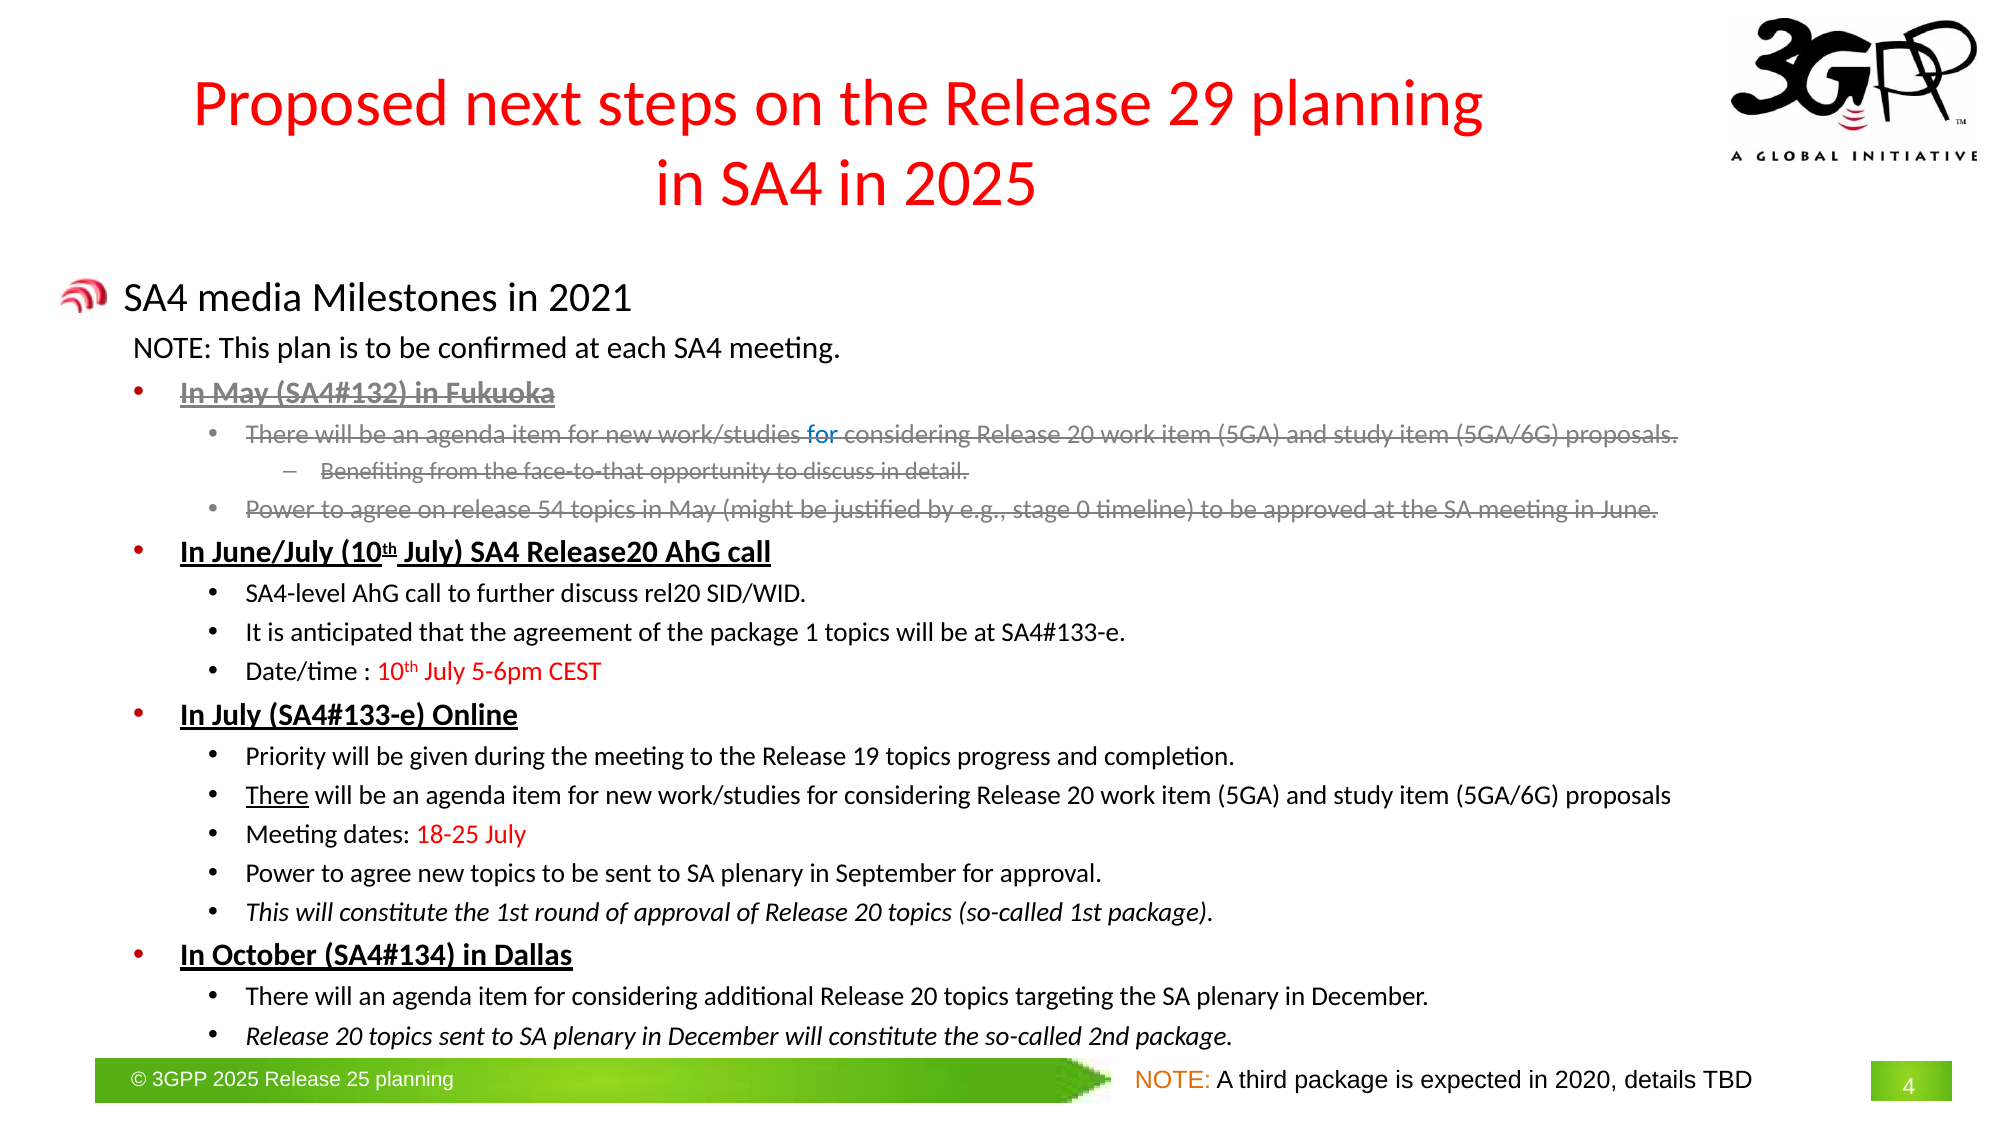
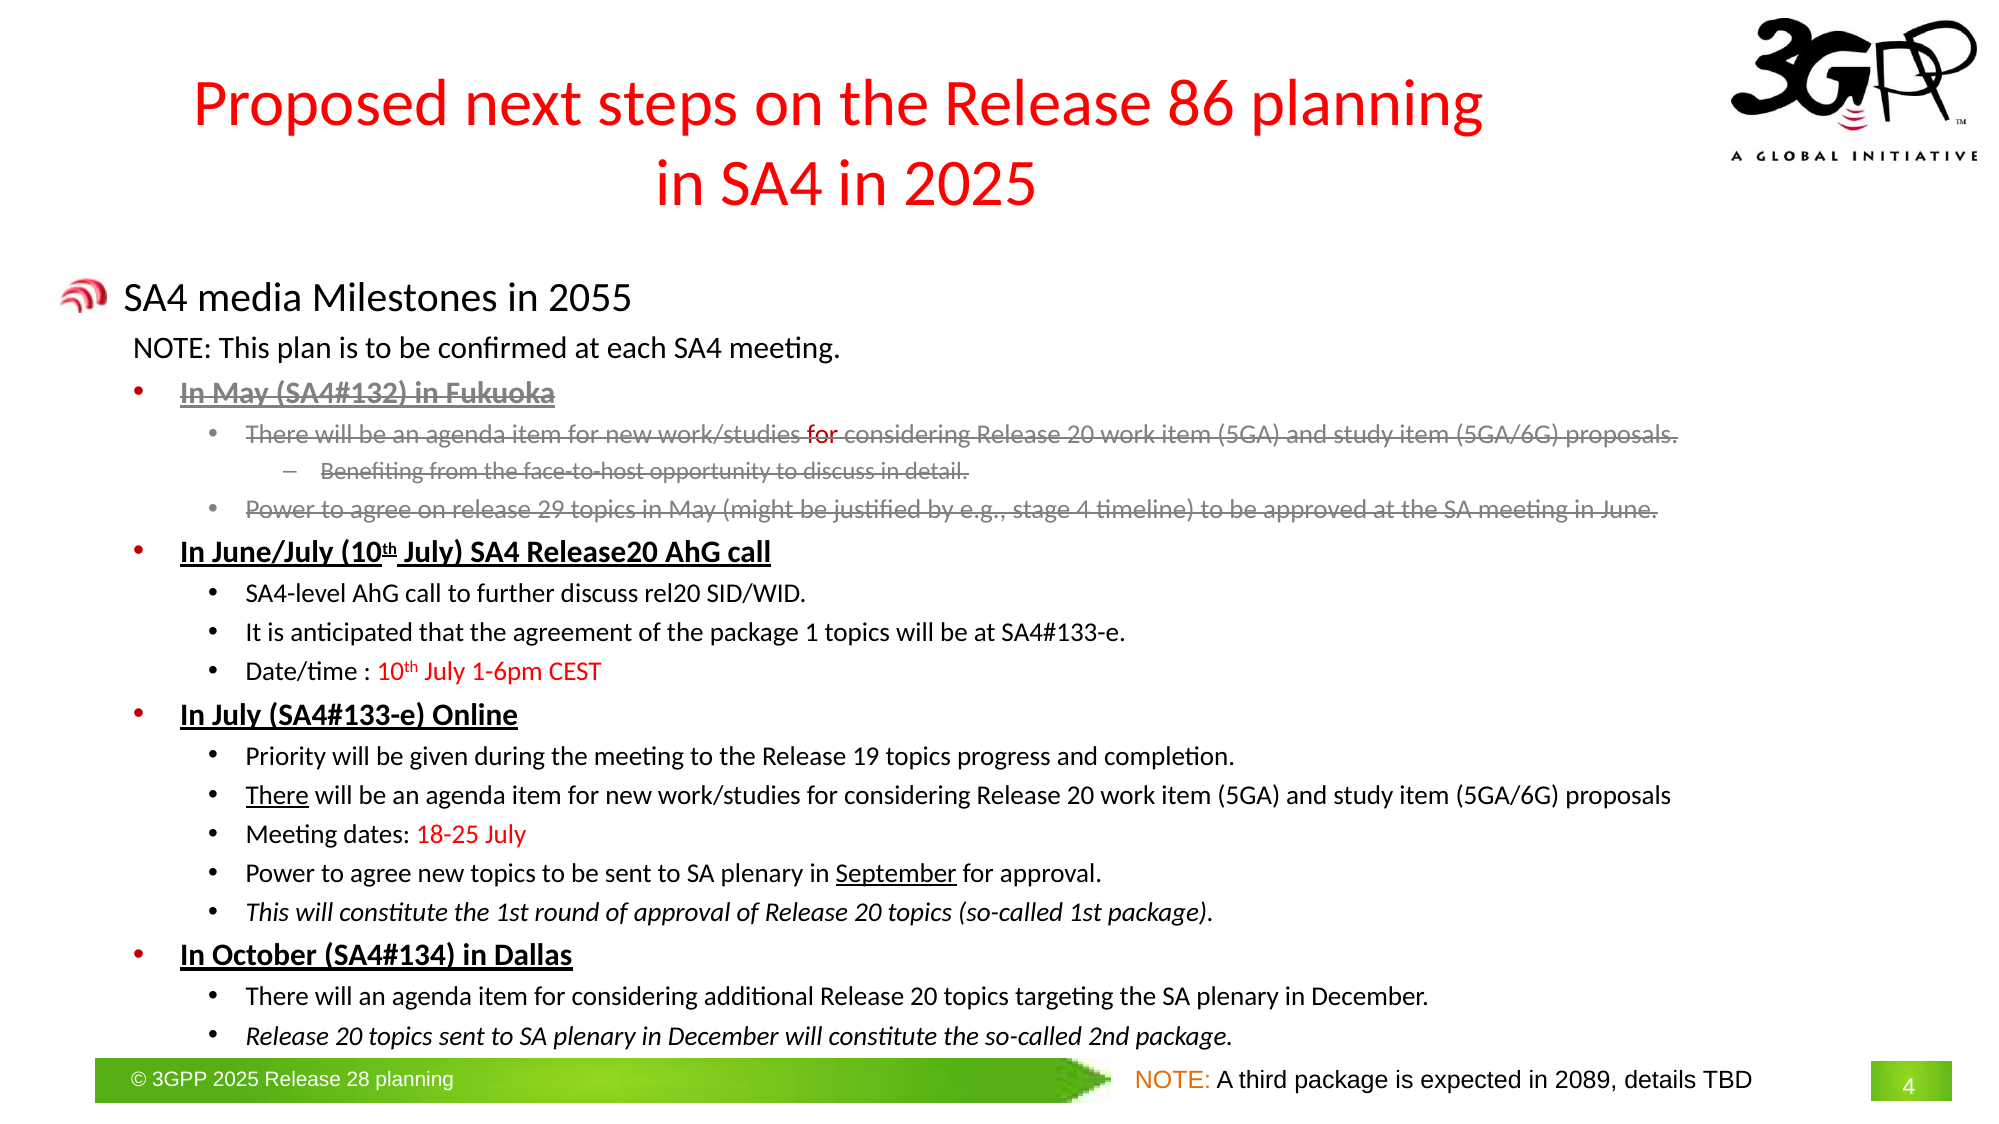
29: 29 -> 86
2021: 2021 -> 2055
for at (823, 435) colour: blue -> red
face-to-that: face-to-that -> face-to-host
54: 54 -> 29
stage 0: 0 -> 4
5-6pm: 5-6pm -> 1-6pm
September underline: none -> present
2020: 2020 -> 2089
25: 25 -> 28
